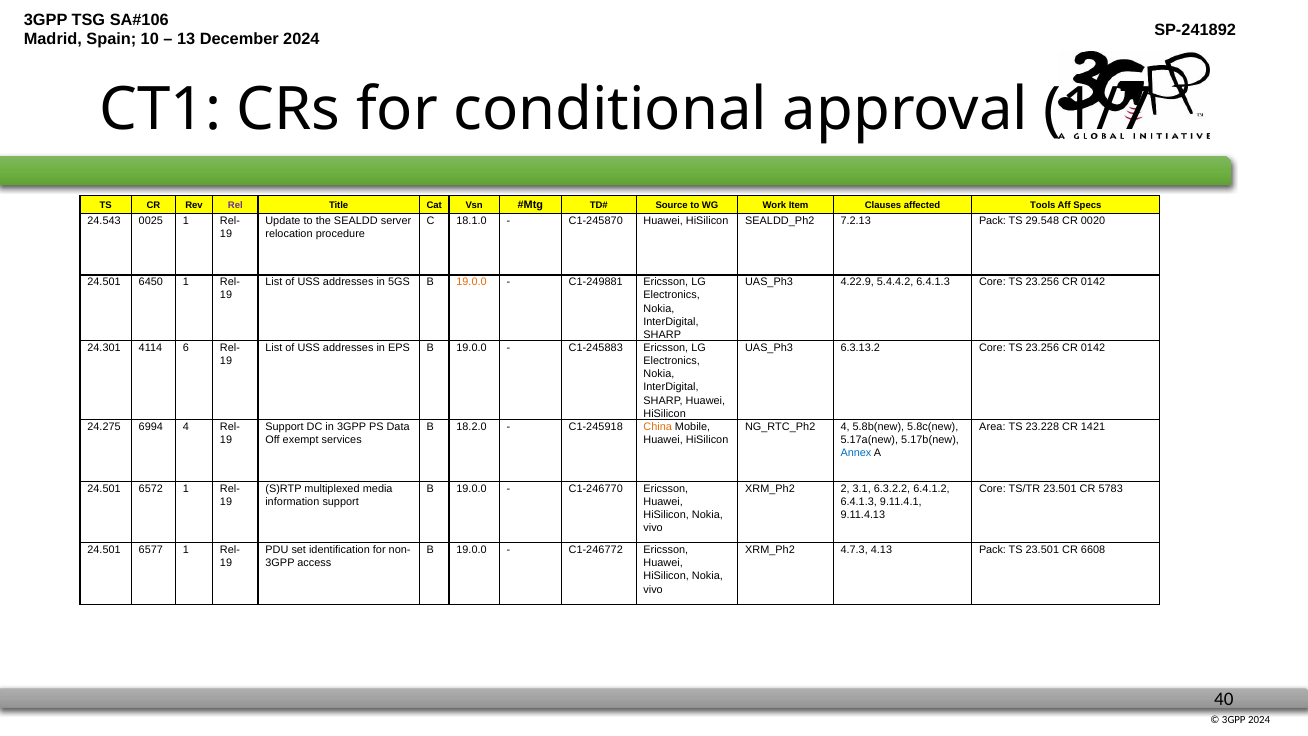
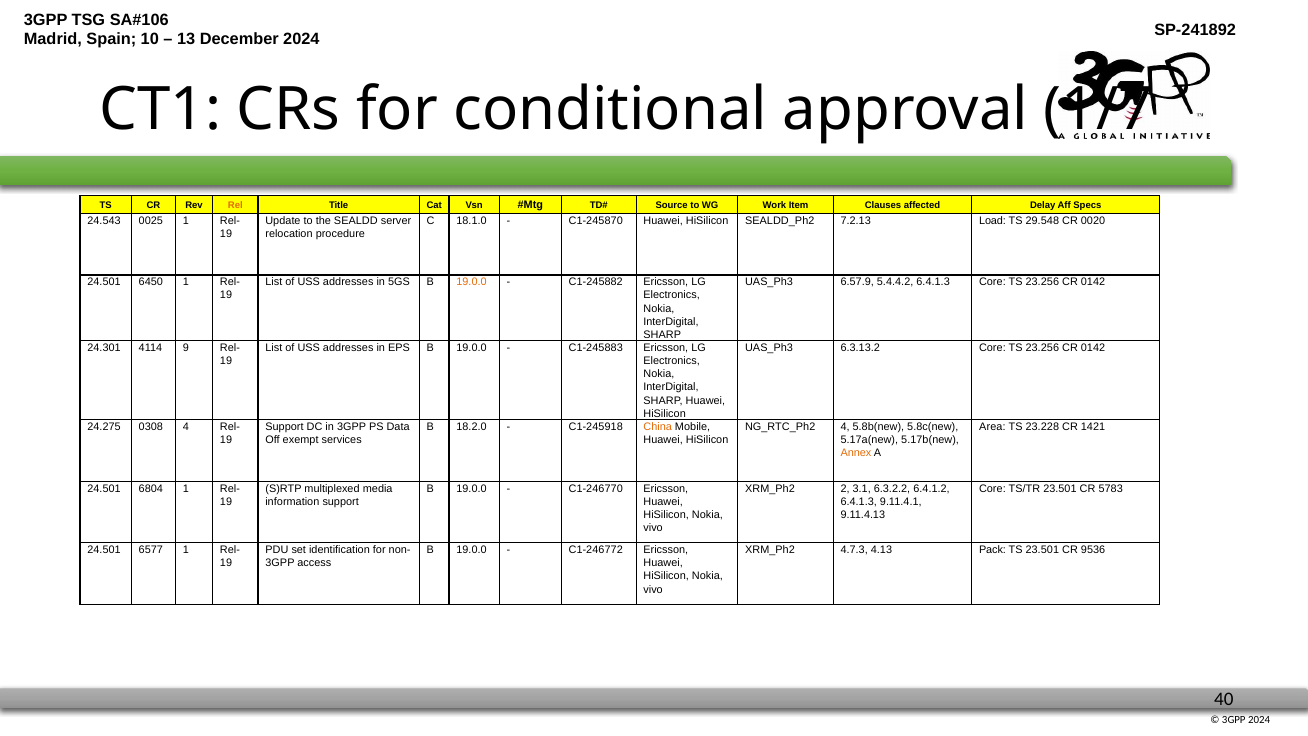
Rel colour: purple -> orange
Tools: Tools -> Delay
7.2.13 Pack: Pack -> Load
C1-249881: C1-249881 -> C1-245882
4.22.9: 4.22.9 -> 6.57.9
6: 6 -> 9
6994: 6994 -> 0308
Annex colour: blue -> orange
6572: 6572 -> 6804
6608: 6608 -> 9536
